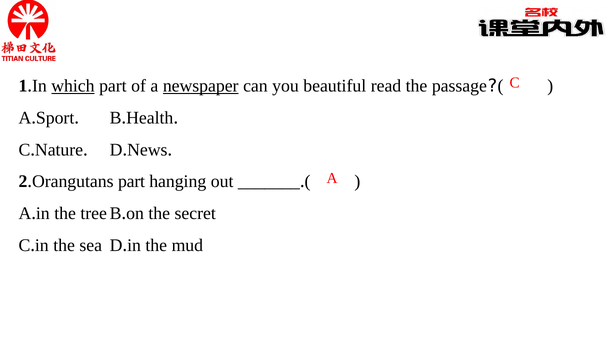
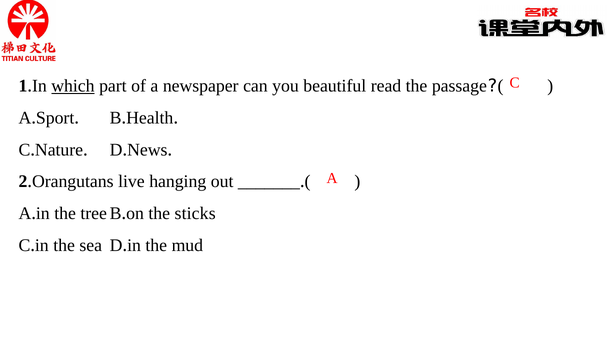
newspaper underline: present -> none
part at (132, 182): part -> live
secret: secret -> sticks
